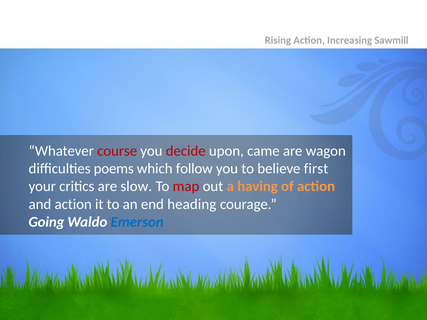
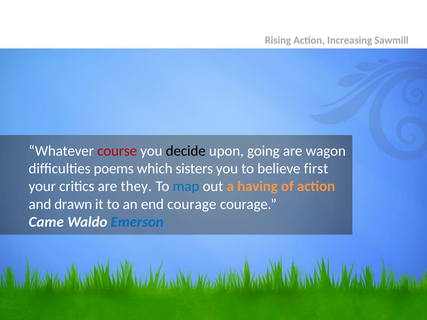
decide colour: red -> black
came: came -> going
follow: follow -> sisters
slow: slow -> they
map colour: red -> blue
and action: action -> drawn
end heading: heading -> courage
Going: Going -> Came
